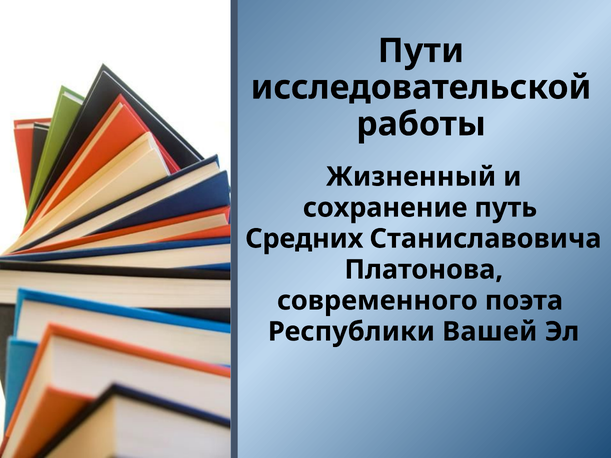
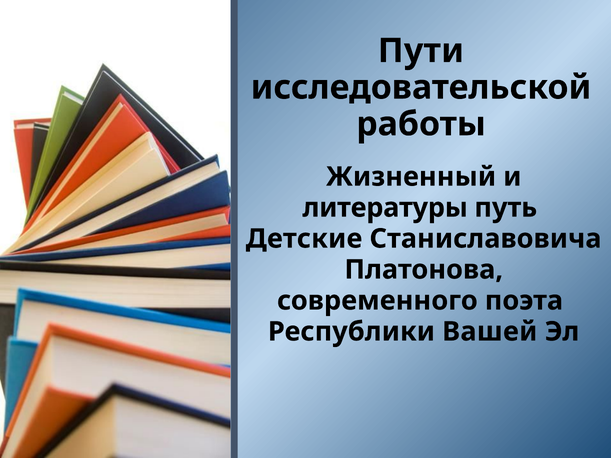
сохранение: сохранение -> литературы
Средних: Средних -> Детские
